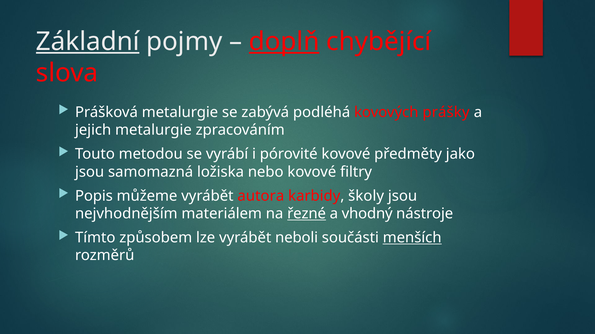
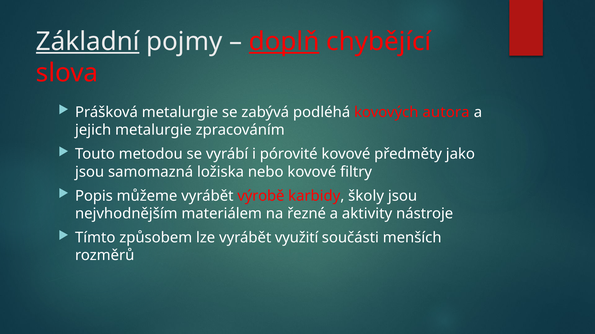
prášky: prášky -> autora
autora: autora -> výrobě
řezné underline: present -> none
vhodný: vhodný -> aktivity
neboli: neboli -> využití
menších underline: present -> none
